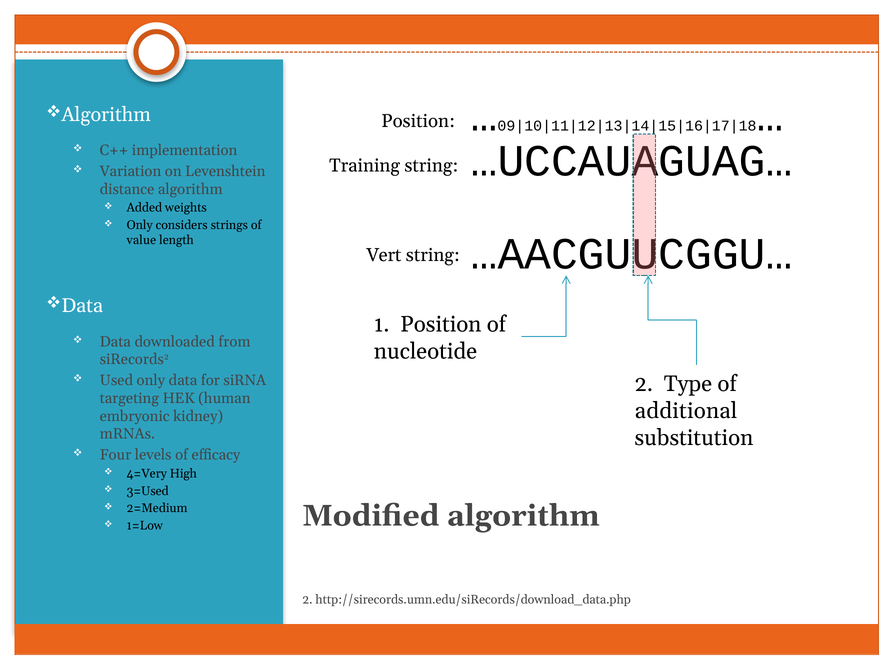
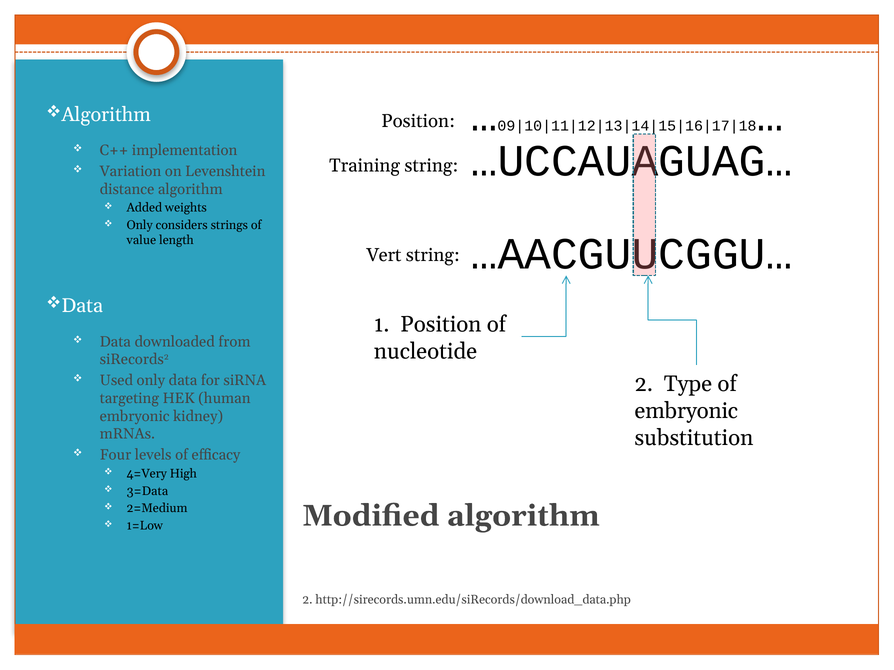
additional at (686, 411): additional -> embryonic
3=Used: 3=Used -> 3=Data
